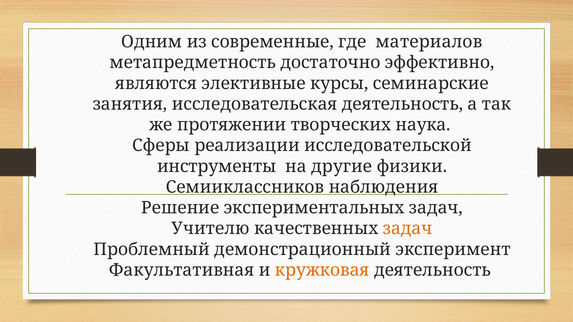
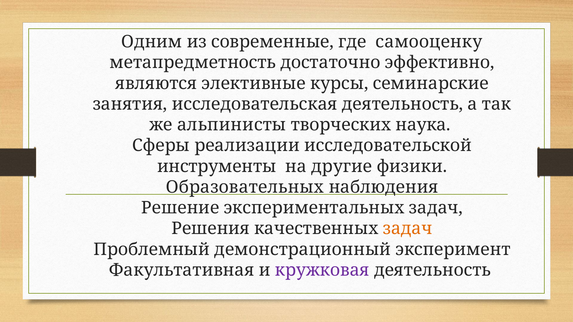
материалов: материалов -> самооценку
протяжении: протяжении -> альпинисты
Семииклассников: Семииклассников -> Образовательных
Учителю: Учителю -> Решения
кружковая colour: orange -> purple
